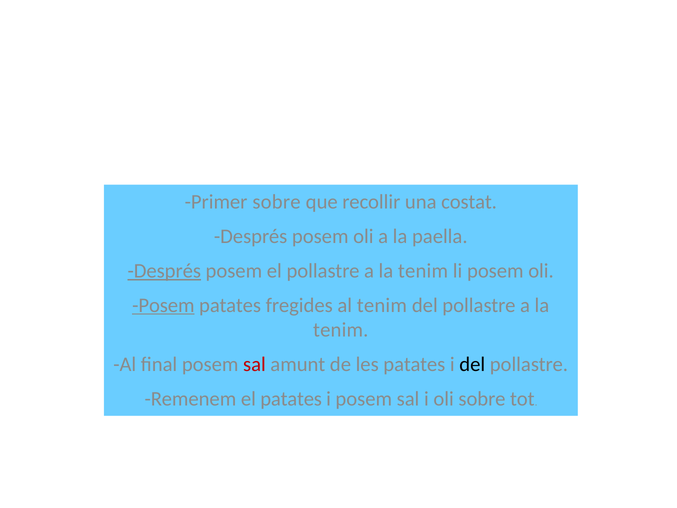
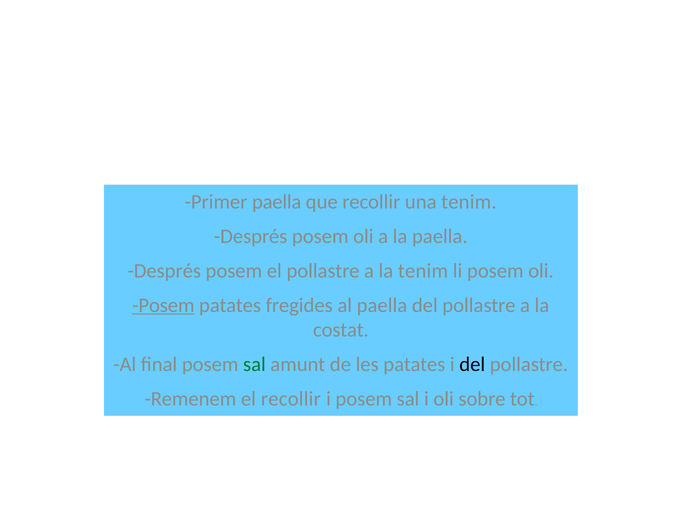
Primer sobre: sobre -> paella
una costat: costat -> tenim
Després at (164, 271) underline: present -> none
al tenim: tenim -> paella
tenim at (341, 330): tenim -> costat
sal at (254, 364) colour: red -> green
el patates: patates -> recollir
